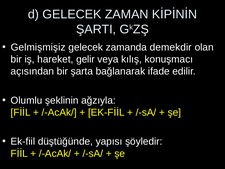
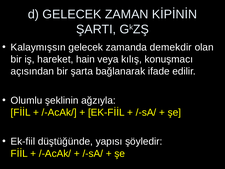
Gelmişmişiz: Gelmişmişiz -> Kalaymışsın
gelir: gelir -> hain
